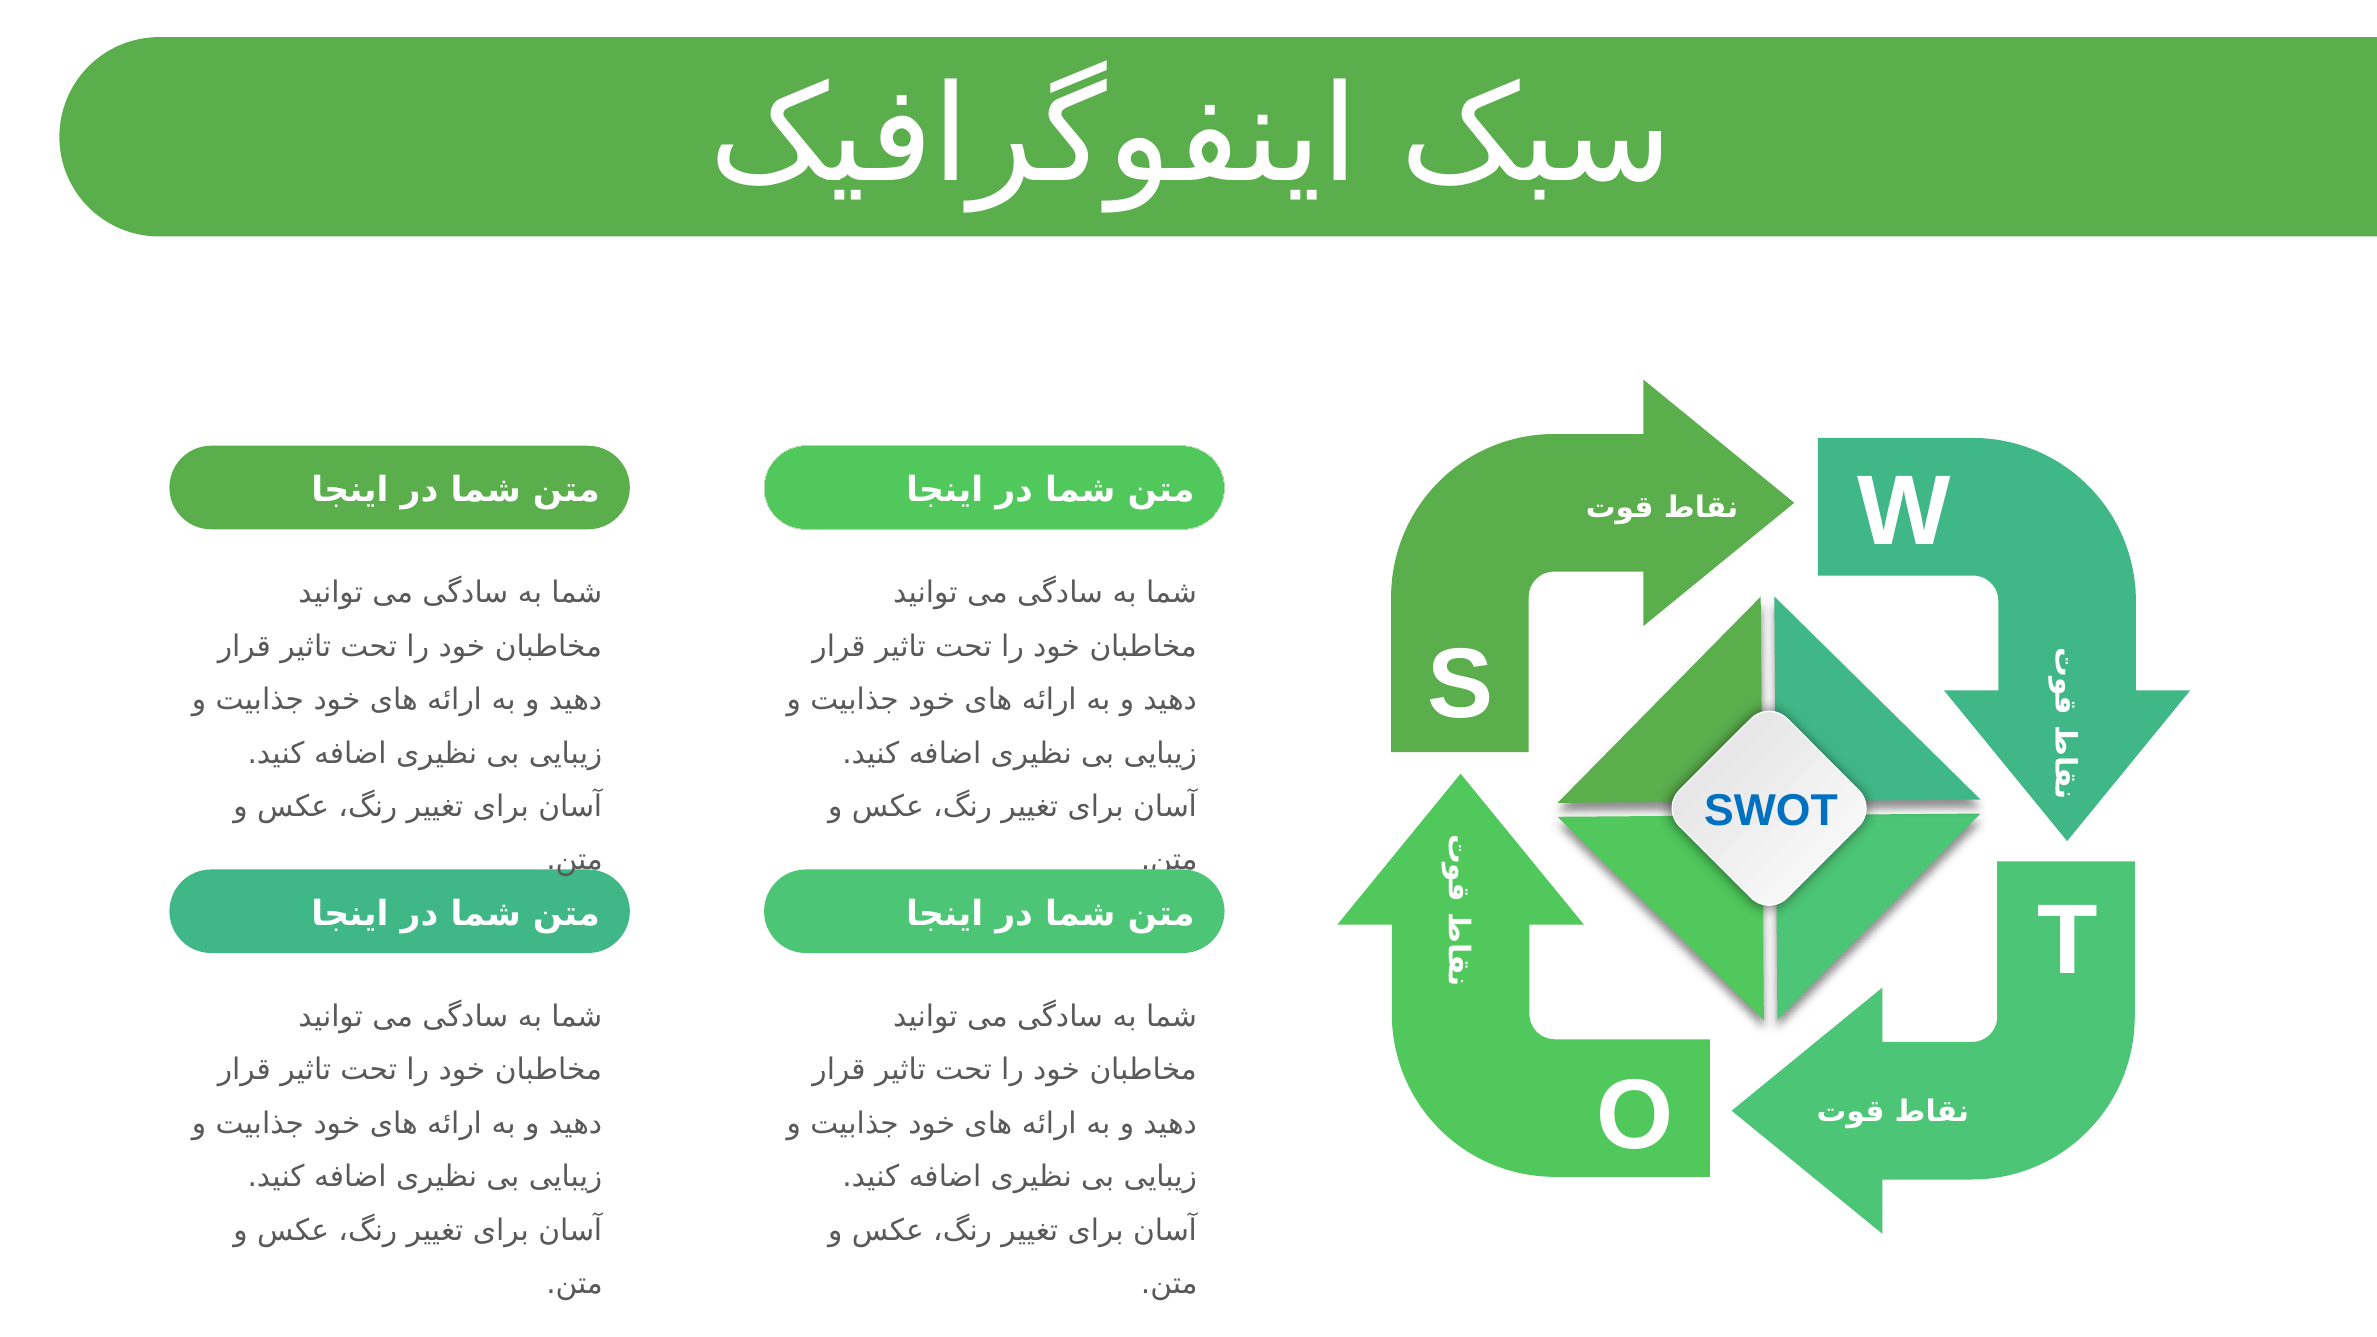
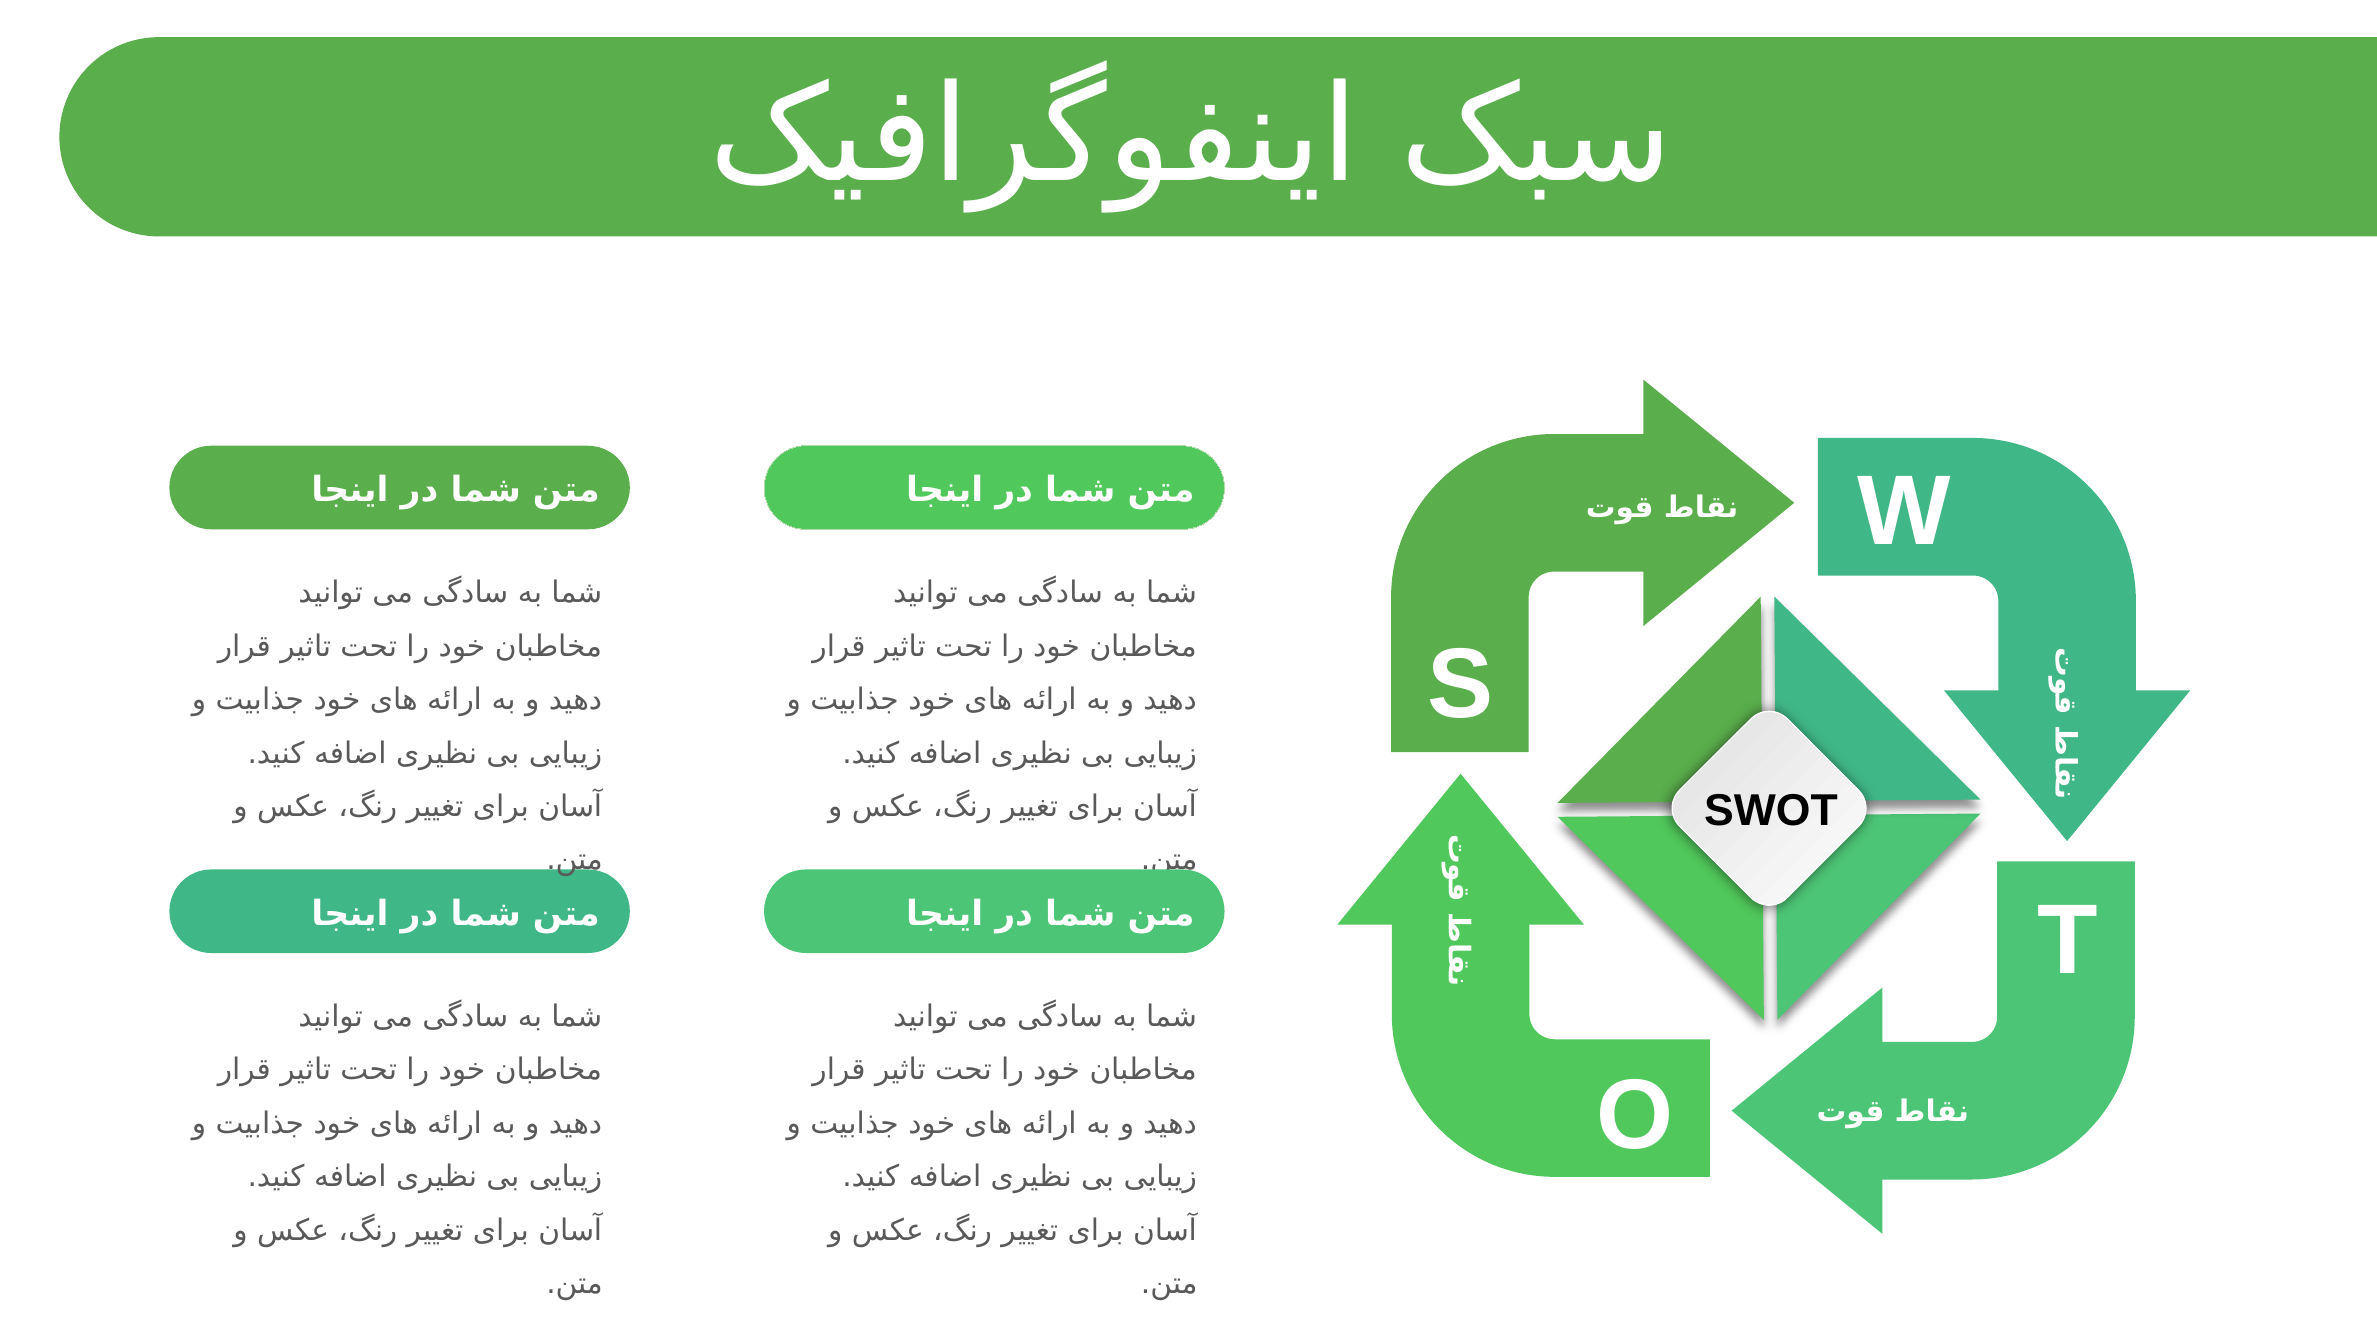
SWOT colour: blue -> black
